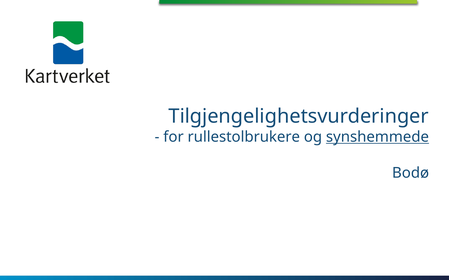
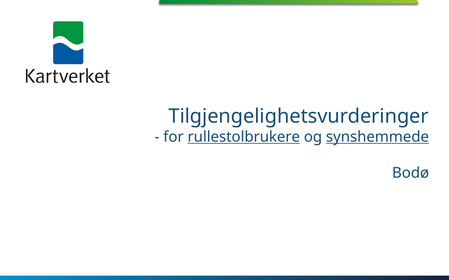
rullestolbrukere underline: none -> present
